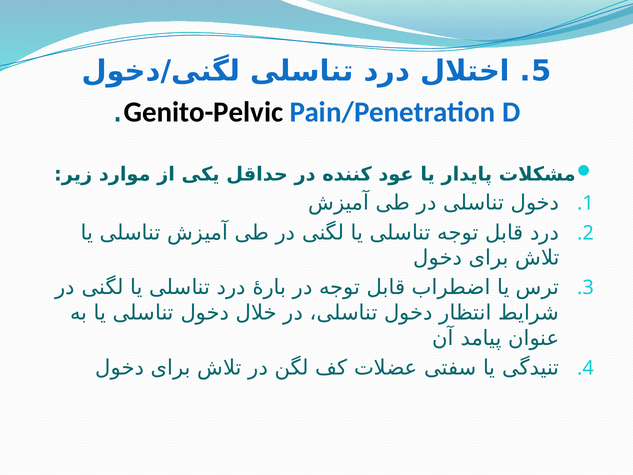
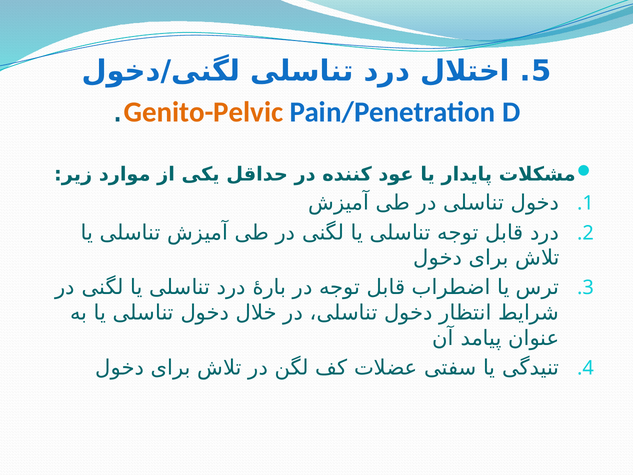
Genito-Pelvic colour: black -> orange
